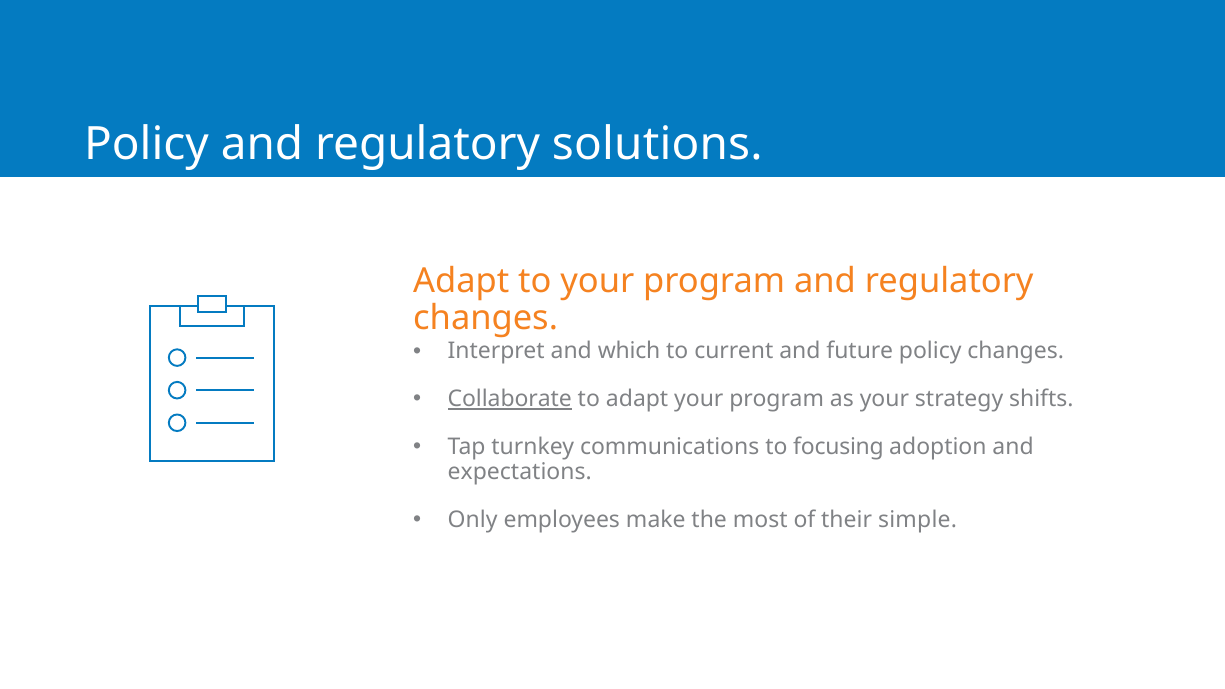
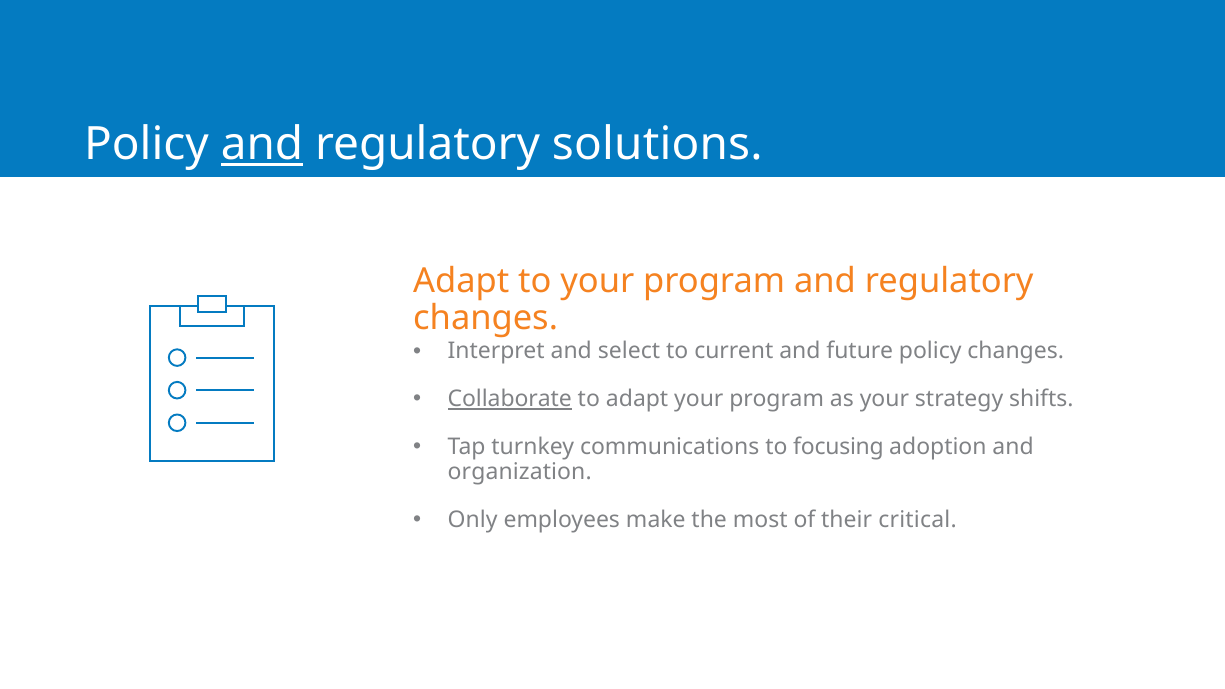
and at (262, 145) underline: none -> present
which: which -> select
expectations: expectations -> organization
simple: simple -> critical
